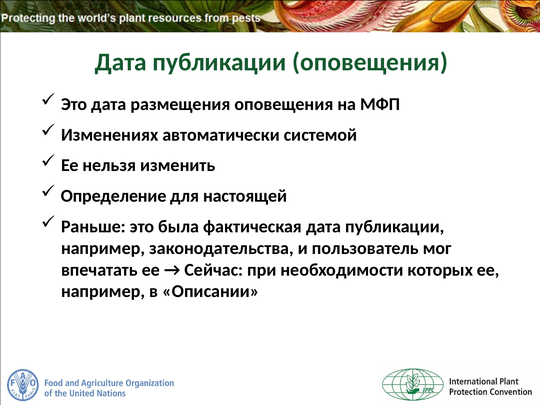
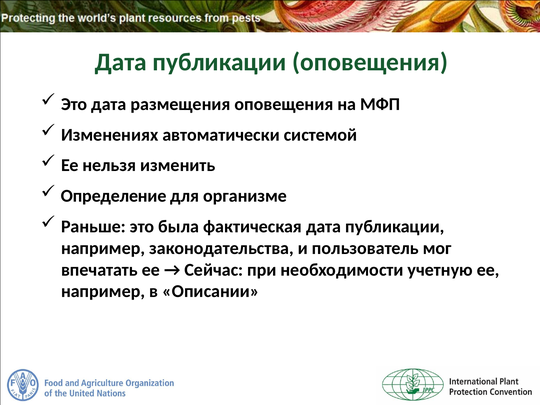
настоящей: настоящей -> организме
которых: которых -> учетную
